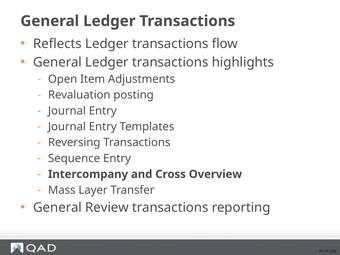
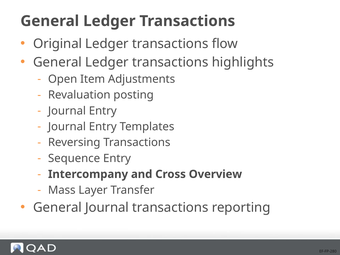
Reflects: Reflects -> Original
General Review: Review -> Journal
